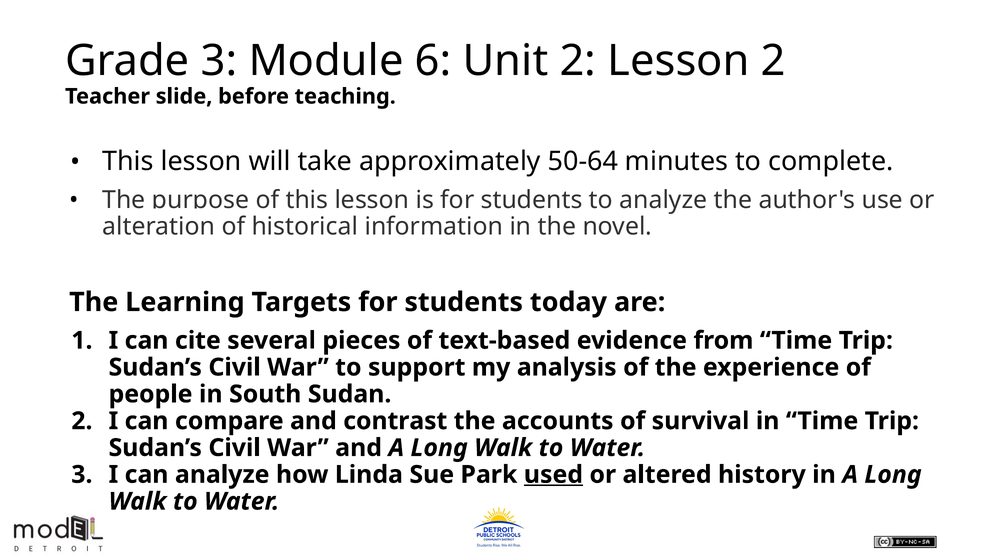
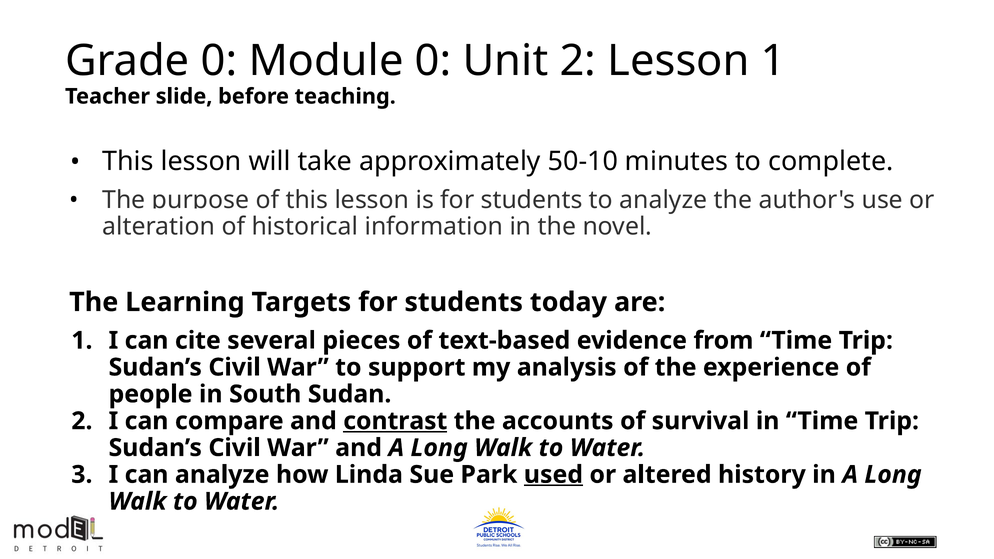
Grade 3: 3 -> 0
Module 6: 6 -> 0
Lesson 2: 2 -> 1
50-64: 50-64 -> 50-10
contrast underline: none -> present
